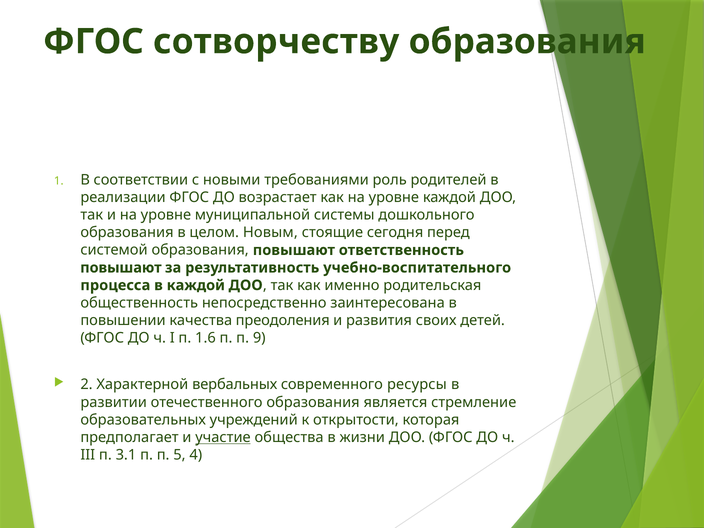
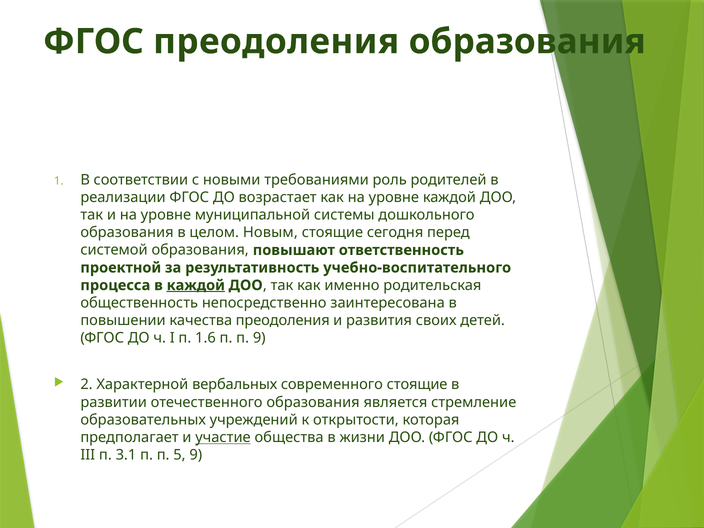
ФГОС сотворчеству: сотворчеству -> преодоления
повышают at (121, 268): повышают -> проектной
каждой at (196, 285) underline: none -> present
современного ресурсы: ресурсы -> стоящие
5 4: 4 -> 9
